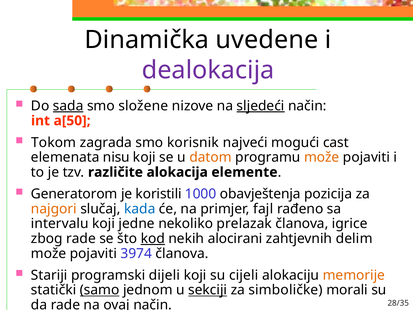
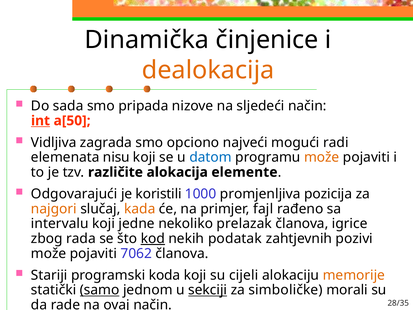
uvedene: uvedene -> činjenice
dealokacija colour: purple -> orange
sada underline: present -> none
složene: složene -> pripada
sljedeći underline: present -> none
int underline: none -> present
Tokom: Tokom -> Vidljiva
korisnik: korisnik -> opciono
cast: cast -> radi
datom colour: orange -> blue
Generatorom: Generatorom -> Odgovarajući
obavještenja: obavještenja -> promjenljiva
kada colour: blue -> orange
zbog rade: rade -> rada
alocirani: alocirani -> podatak
delim: delim -> pozivi
3974: 3974 -> 7062
dijeli: dijeli -> koda
